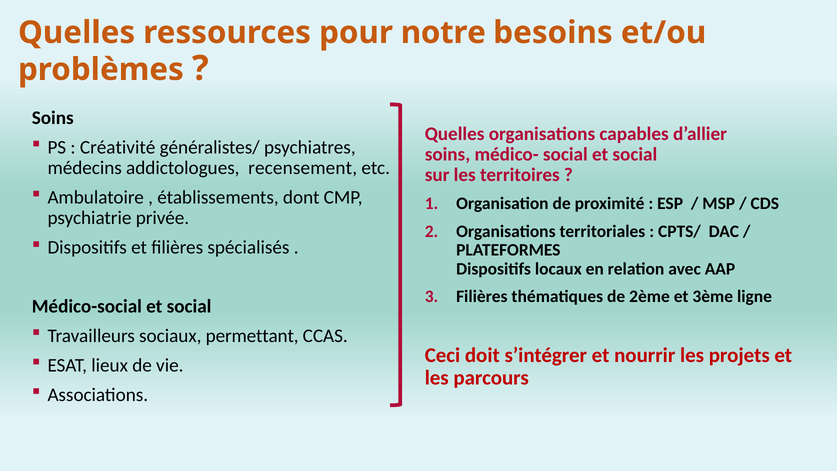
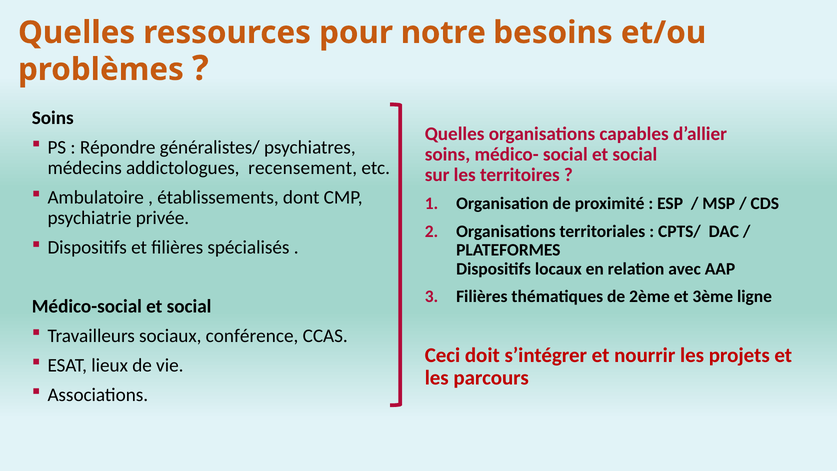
Créativité: Créativité -> Répondre
permettant: permettant -> conférence
